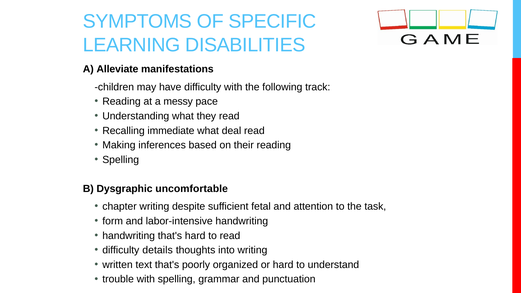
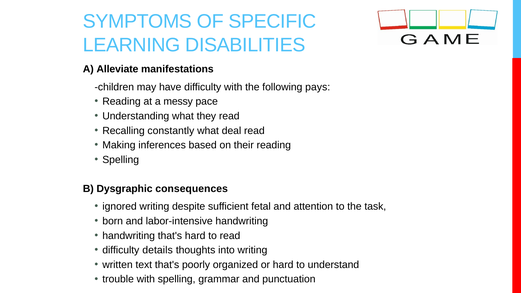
track: track -> pays
immediate: immediate -> constantly
uncomfortable: uncomfortable -> consequences
chapter: chapter -> ignored
form: form -> born
